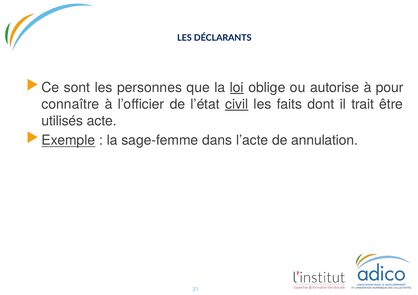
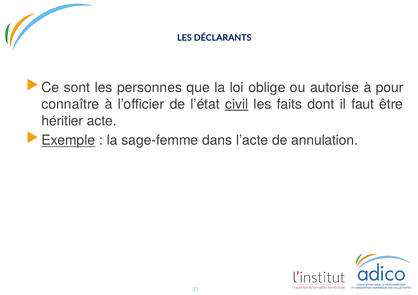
loi underline: present -> none
trait: trait -> faut
utilisés: utilisés -> héritier
